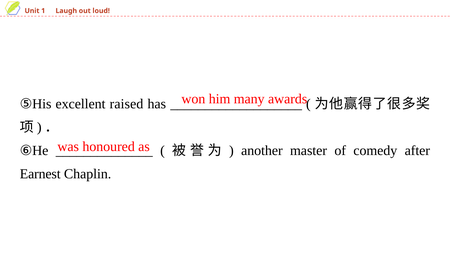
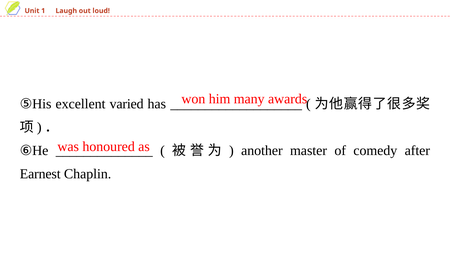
raised: raised -> varied
